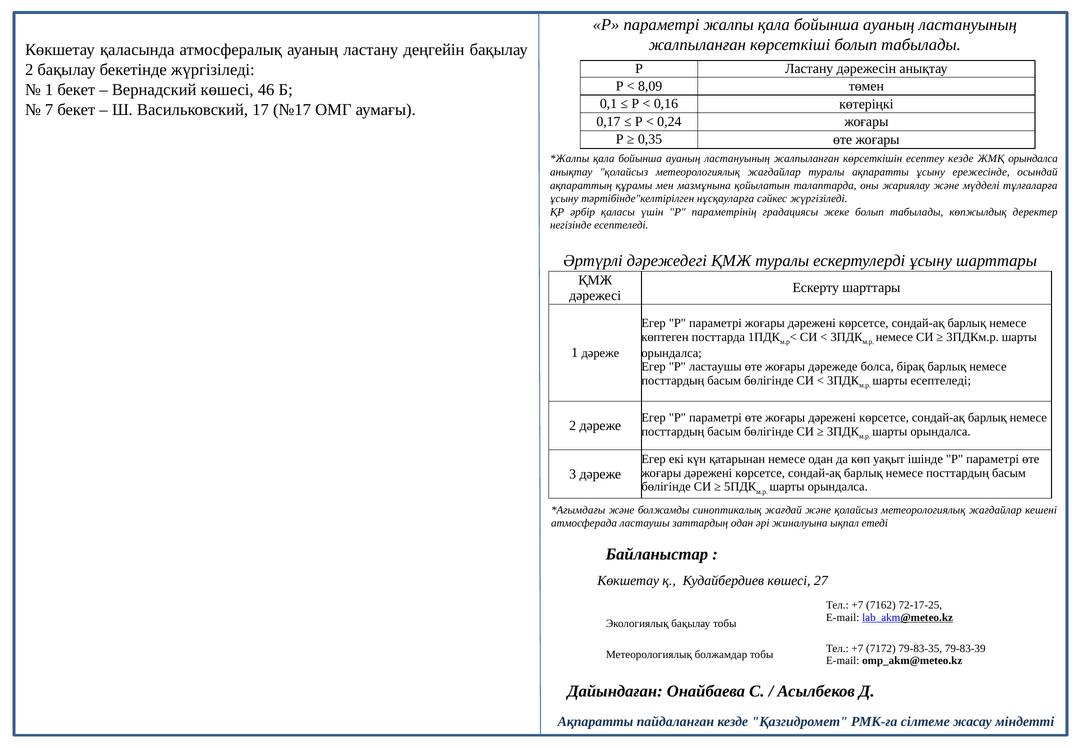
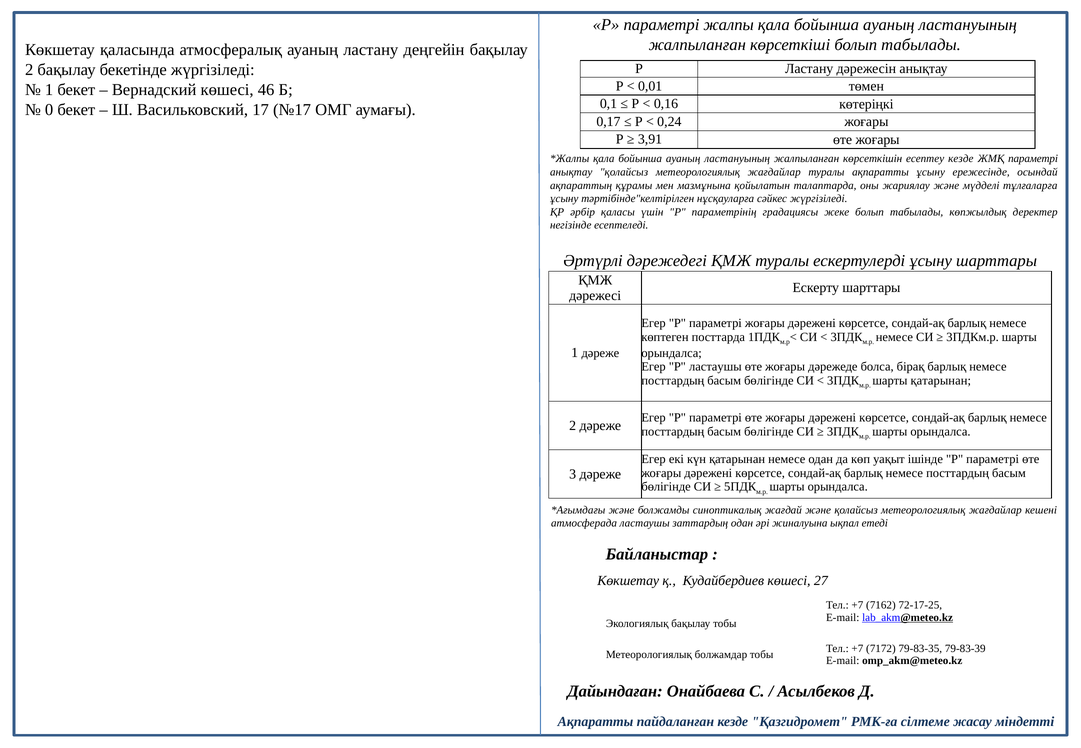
8,09: 8,09 -> 0,01
7: 7 -> 0
0,35: 0,35 -> 3,91
ЖМҚ орындалса: орындалса -> параметрі
шарты есептеледі: есептеледі -> қатарынан
